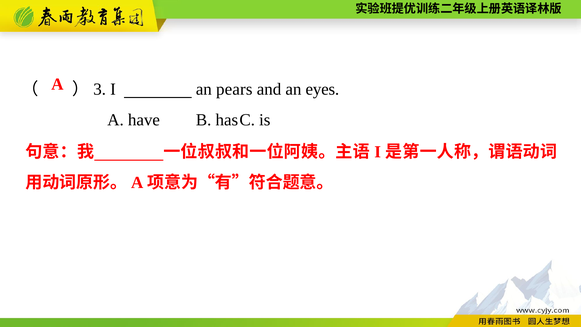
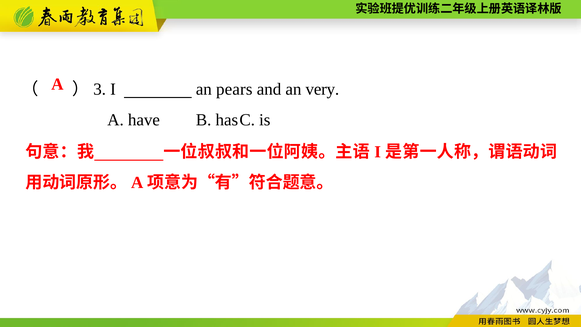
eyes: eyes -> very
